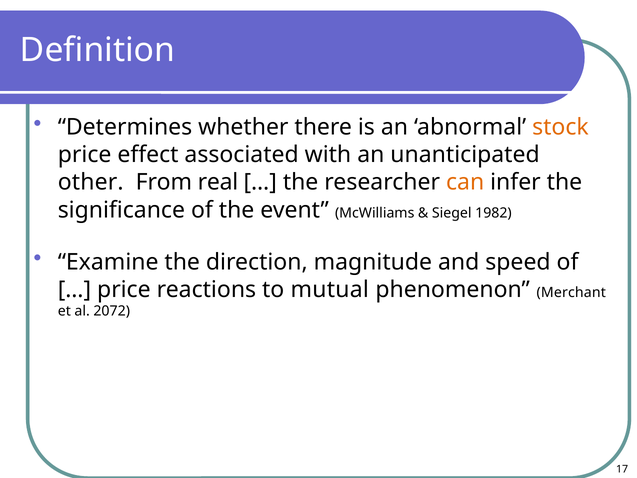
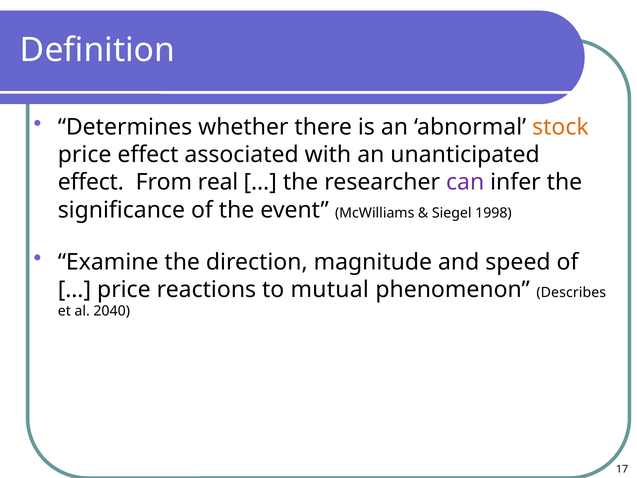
other at (91, 182): other -> effect
can colour: orange -> purple
1982: 1982 -> 1998
Merchant: Merchant -> Describes
2072: 2072 -> 2040
